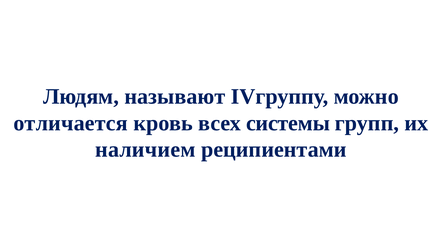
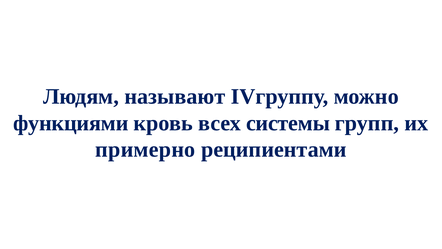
отличается: отличается -> функциями
наличием: наличием -> примерно
